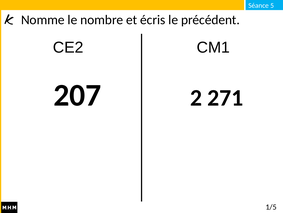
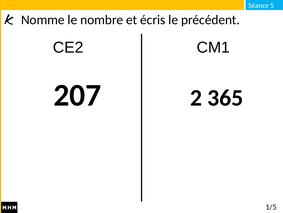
271: 271 -> 365
